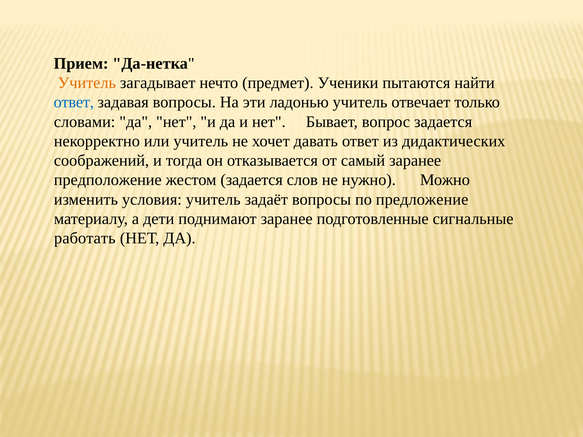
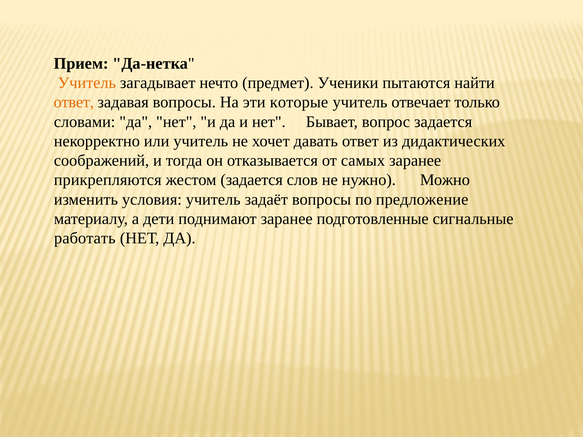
ответ at (74, 102) colour: blue -> orange
ладонью: ладонью -> которые
самый: самый -> самых
предположение: предположение -> прикрепляются
